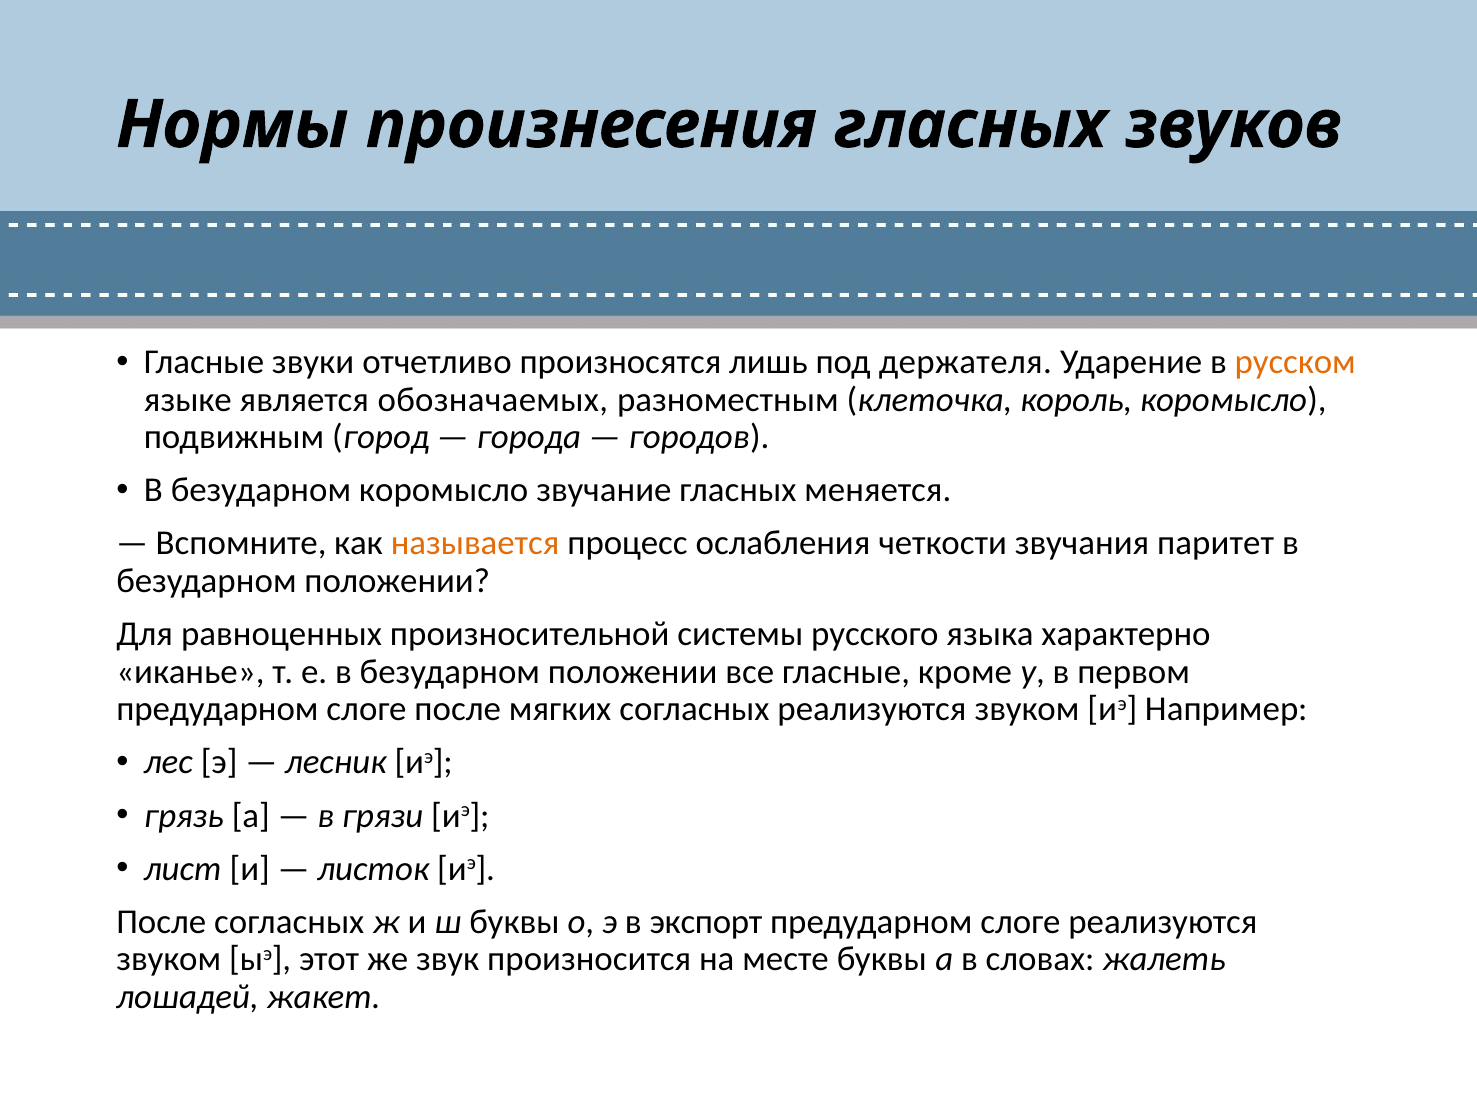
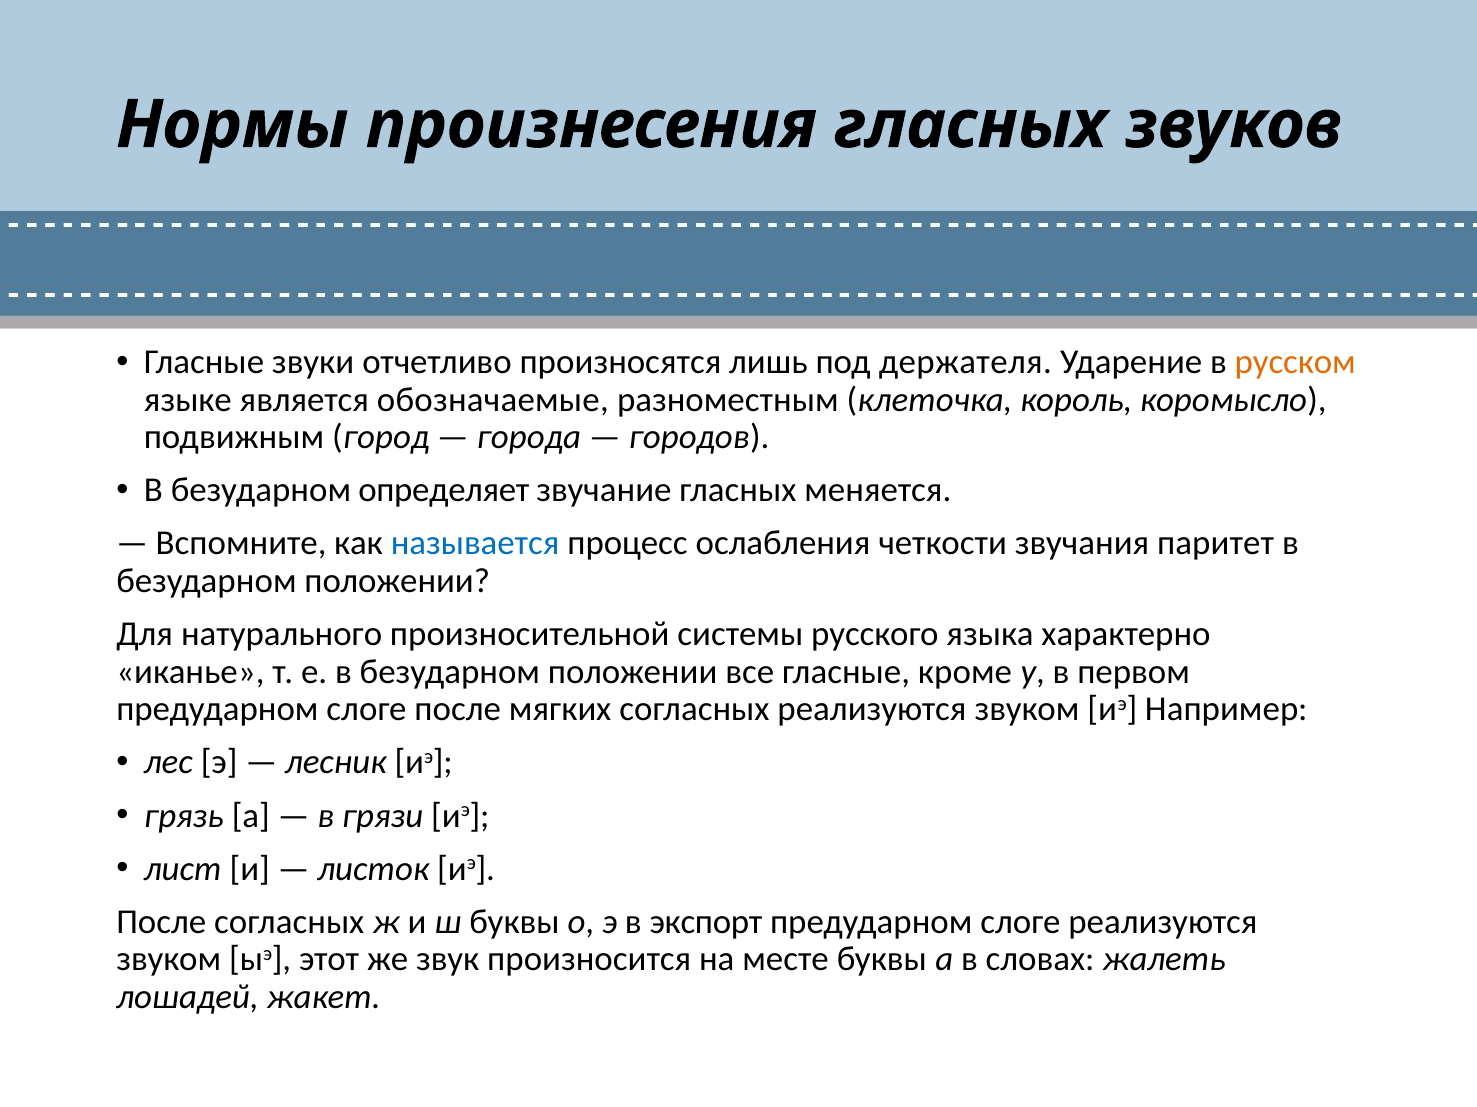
обозначаемых: обозначаемых -> обозначаемые
безударном коромысло: коромысло -> определяет
называется colour: orange -> blue
равноценных: равноценных -> натурального
